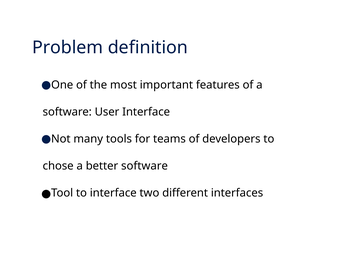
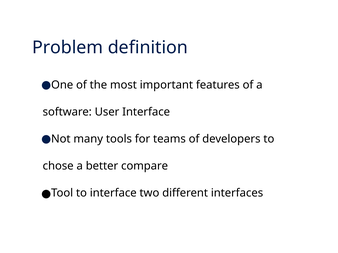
better software: software -> compare
